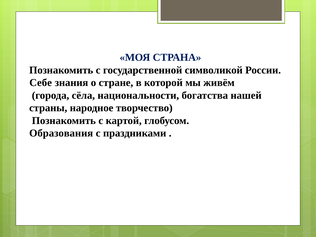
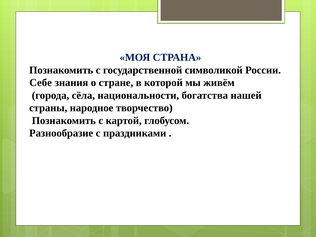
Образования: Образования -> Разнообразие
